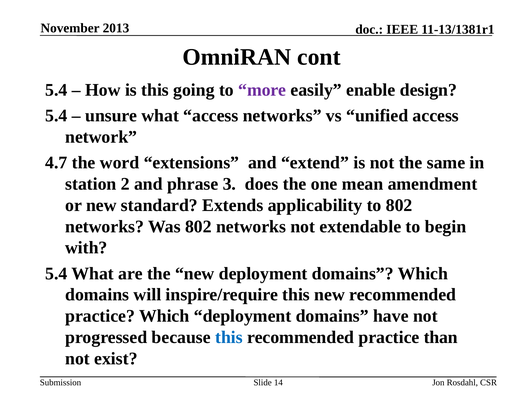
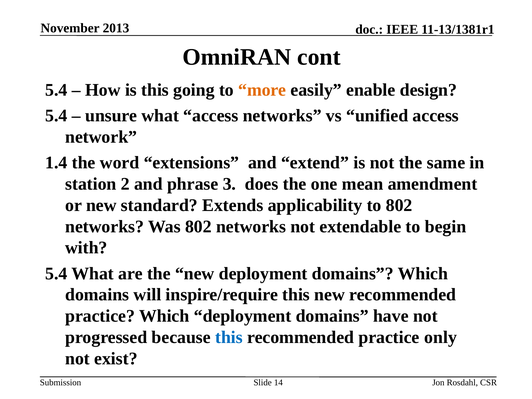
more colour: purple -> orange
4.7: 4.7 -> 1.4
than: than -> only
